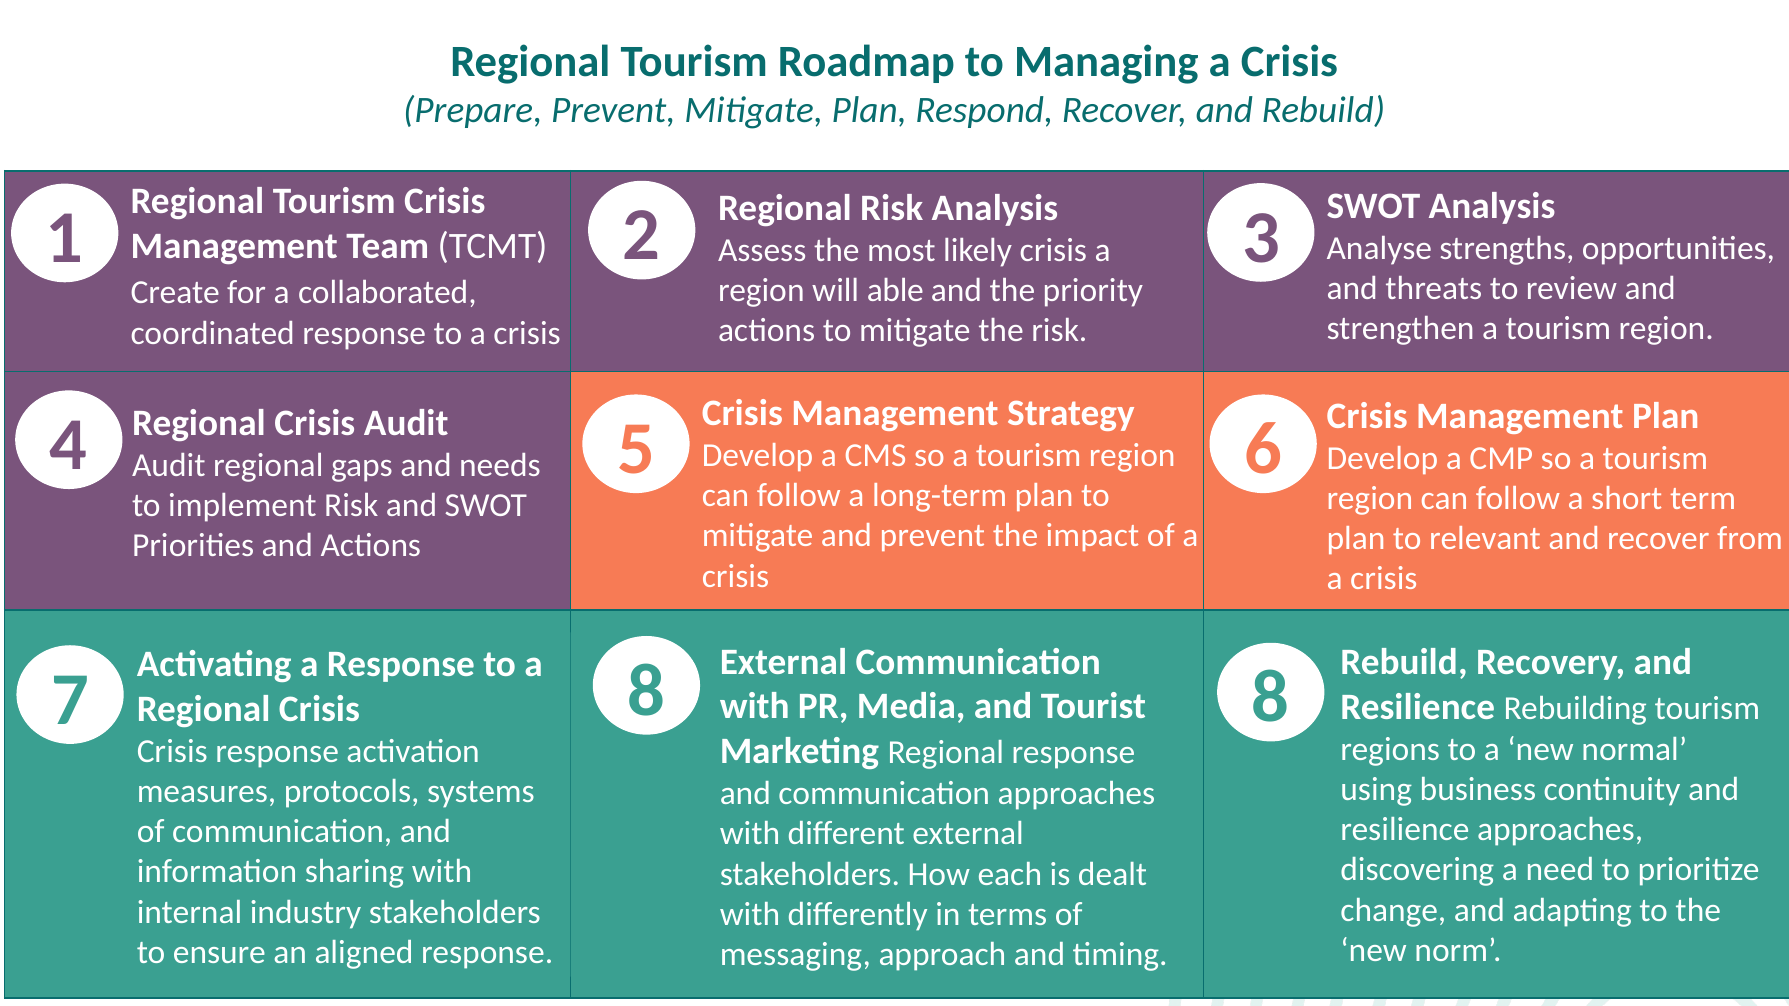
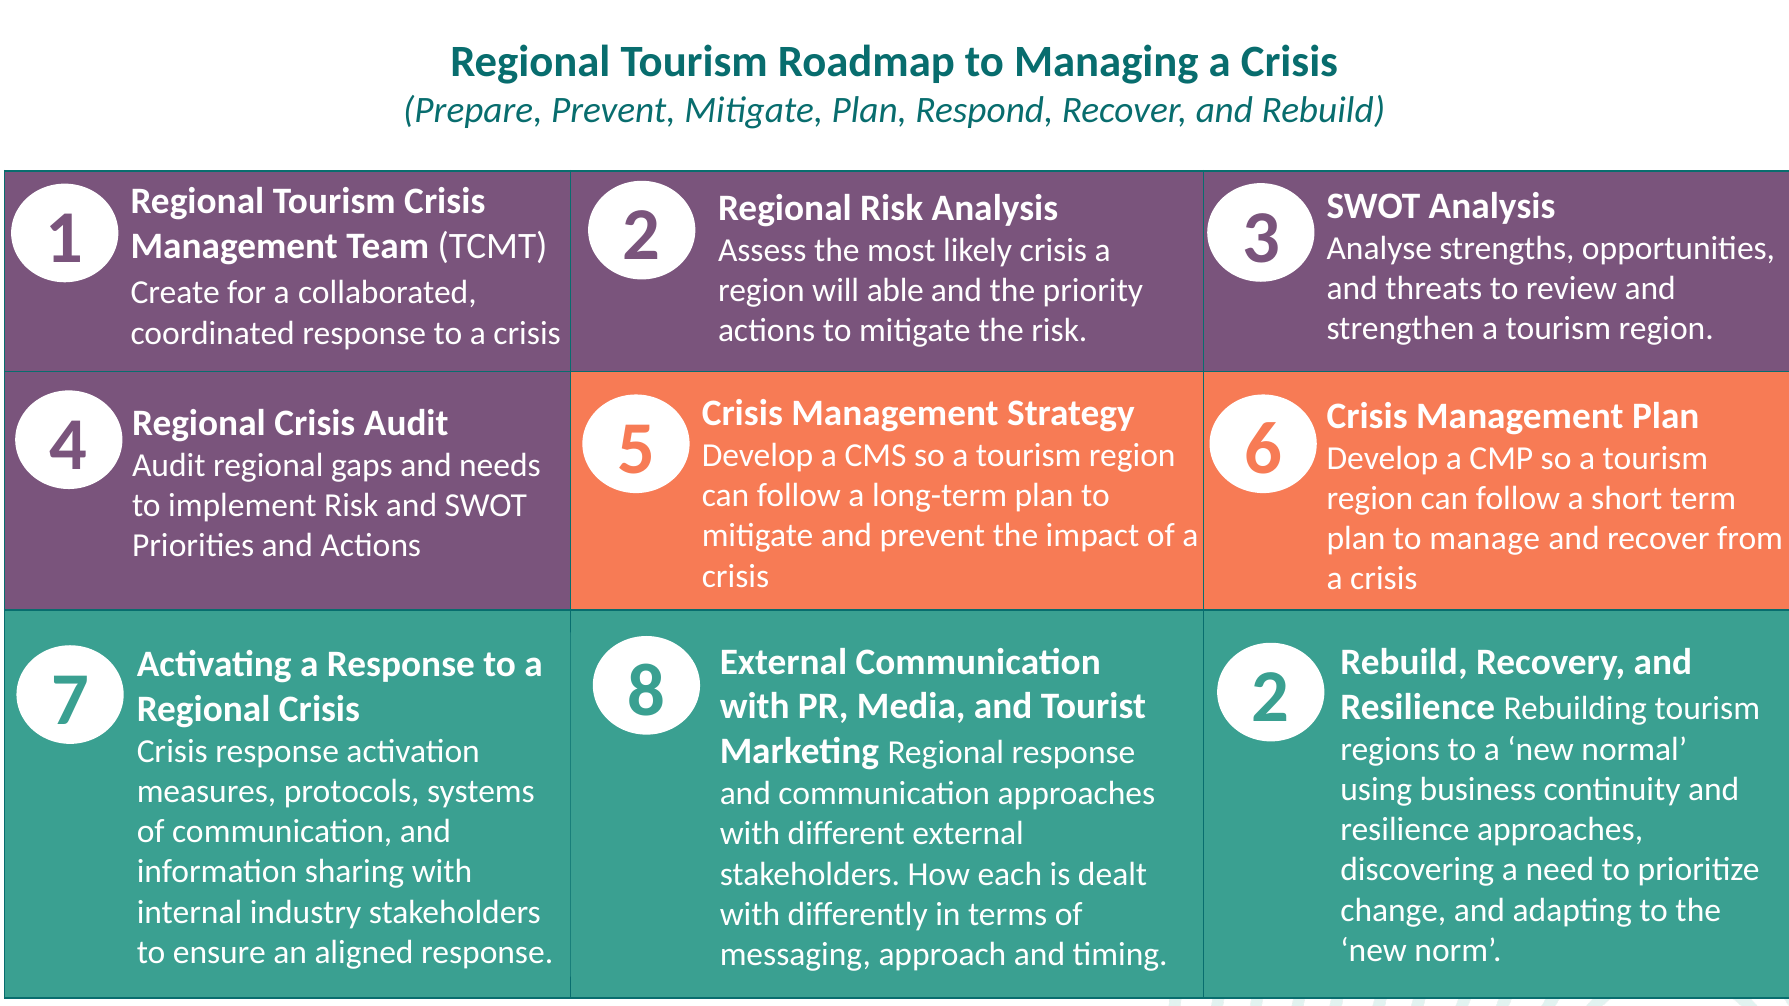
relevant: relevant -> manage
8 8: 8 -> 2
